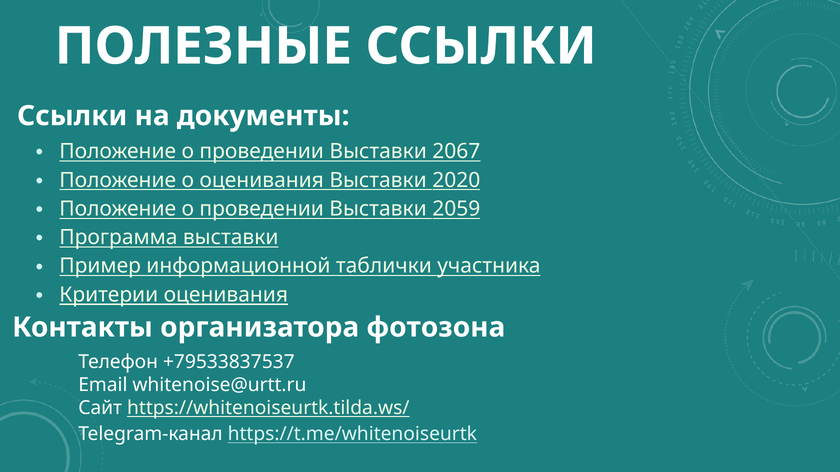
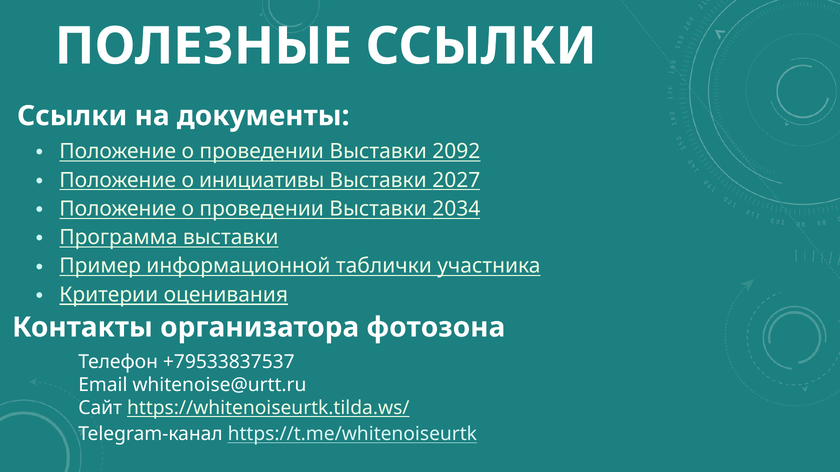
2067: 2067 -> 2092
о оценивания: оценивания -> инициативы
2020: 2020 -> 2027
2059: 2059 -> 2034
